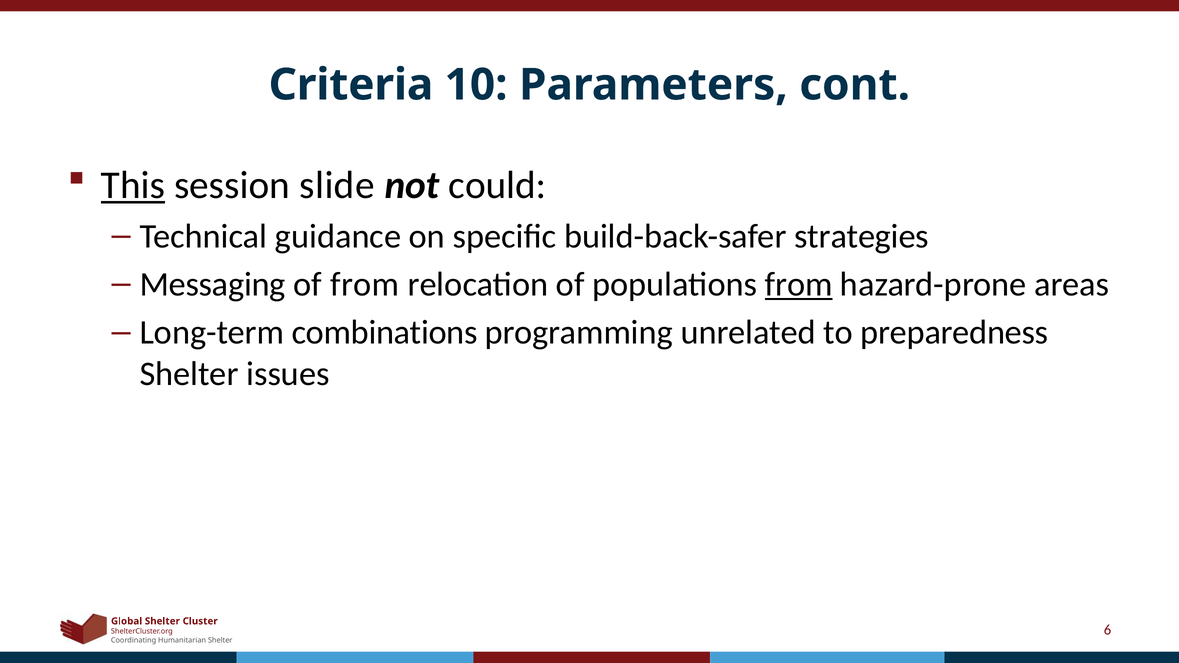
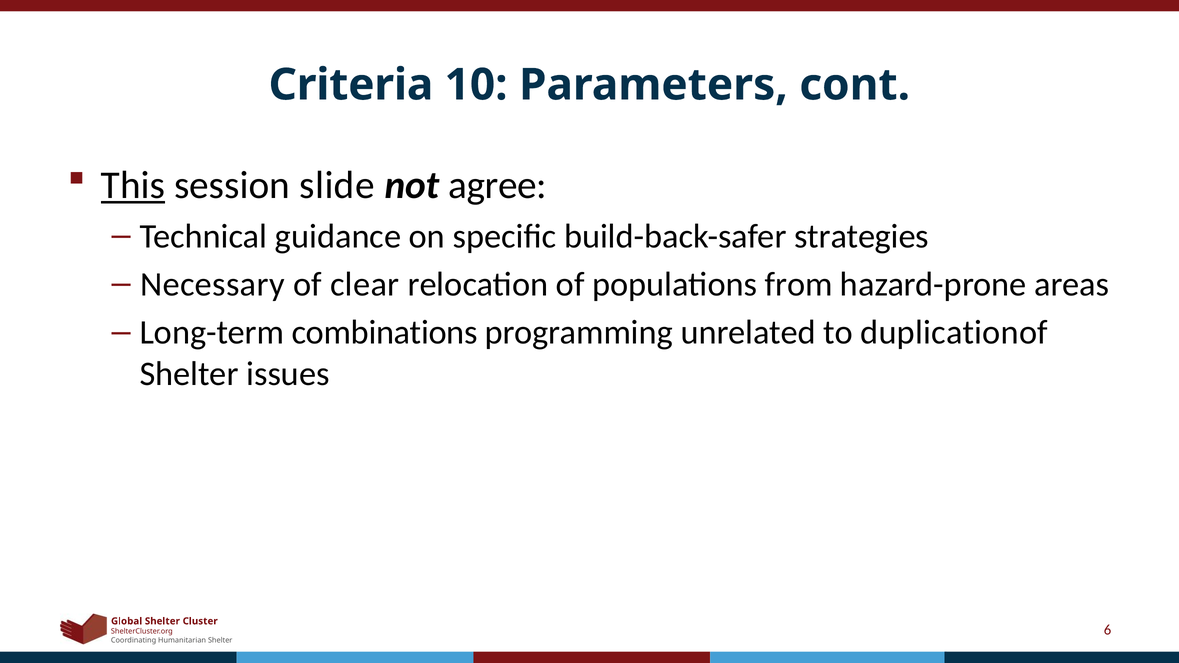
could: could -> agree
Messaging: Messaging -> Necessary
of from: from -> clear
from at (799, 284) underline: present -> none
preparedness: preparedness -> duplicationof
